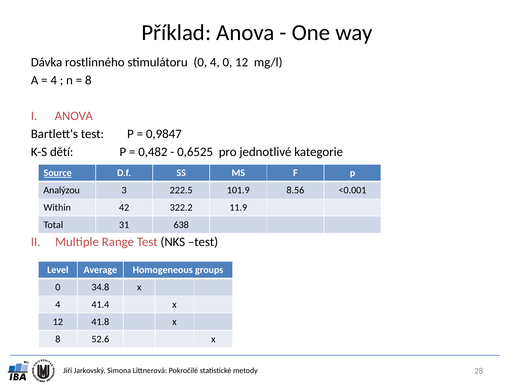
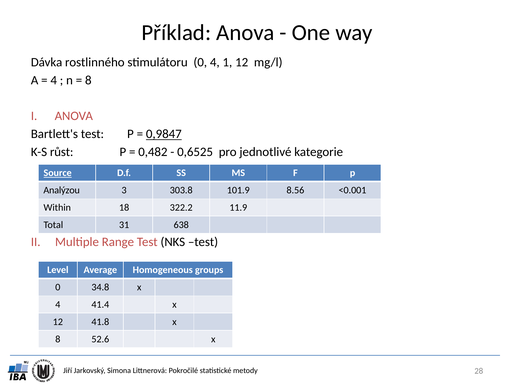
4 0: 0 -> 1
0,9847 underline: none -> present
dětí: dětí -> růst
222.5: 222.5 -> 303.8
42: 42 -> 18
